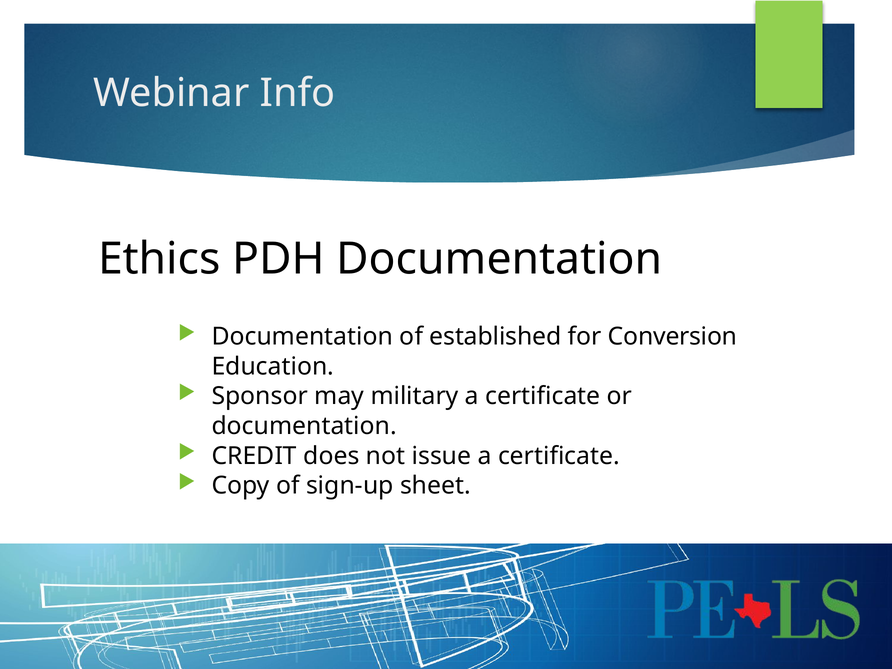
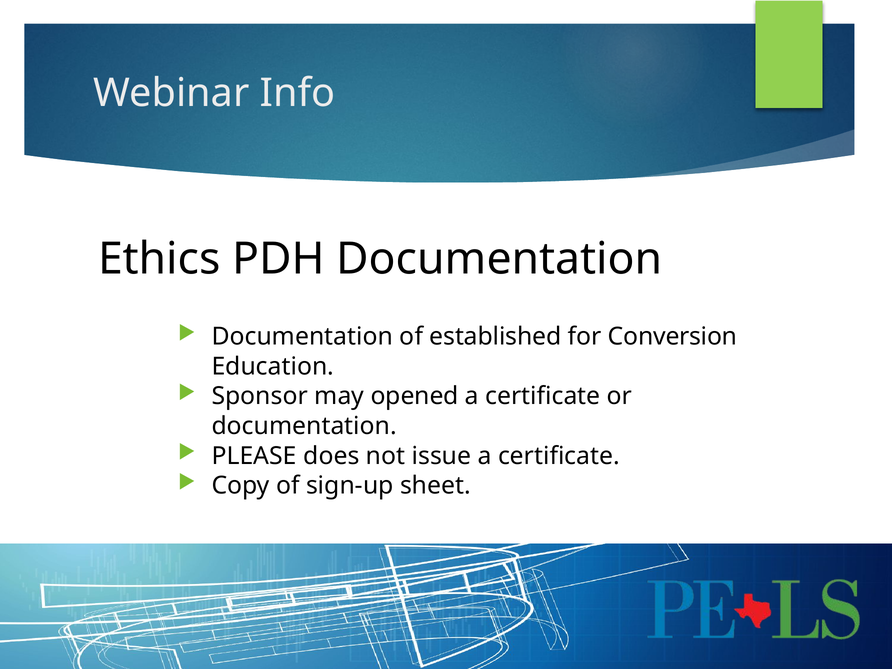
military: military -> opened
CREDIT: CREDIT -> PLEASE
